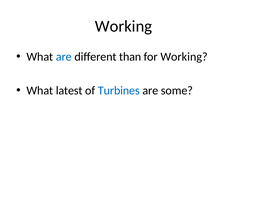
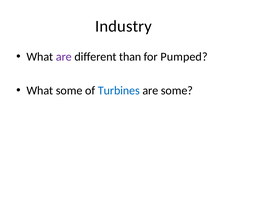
Working at (124, 26): Working -> Industry
are at (64, 57) colour: blue -> purple
for Working: Working -> Pumped
What latest: latest -> some
